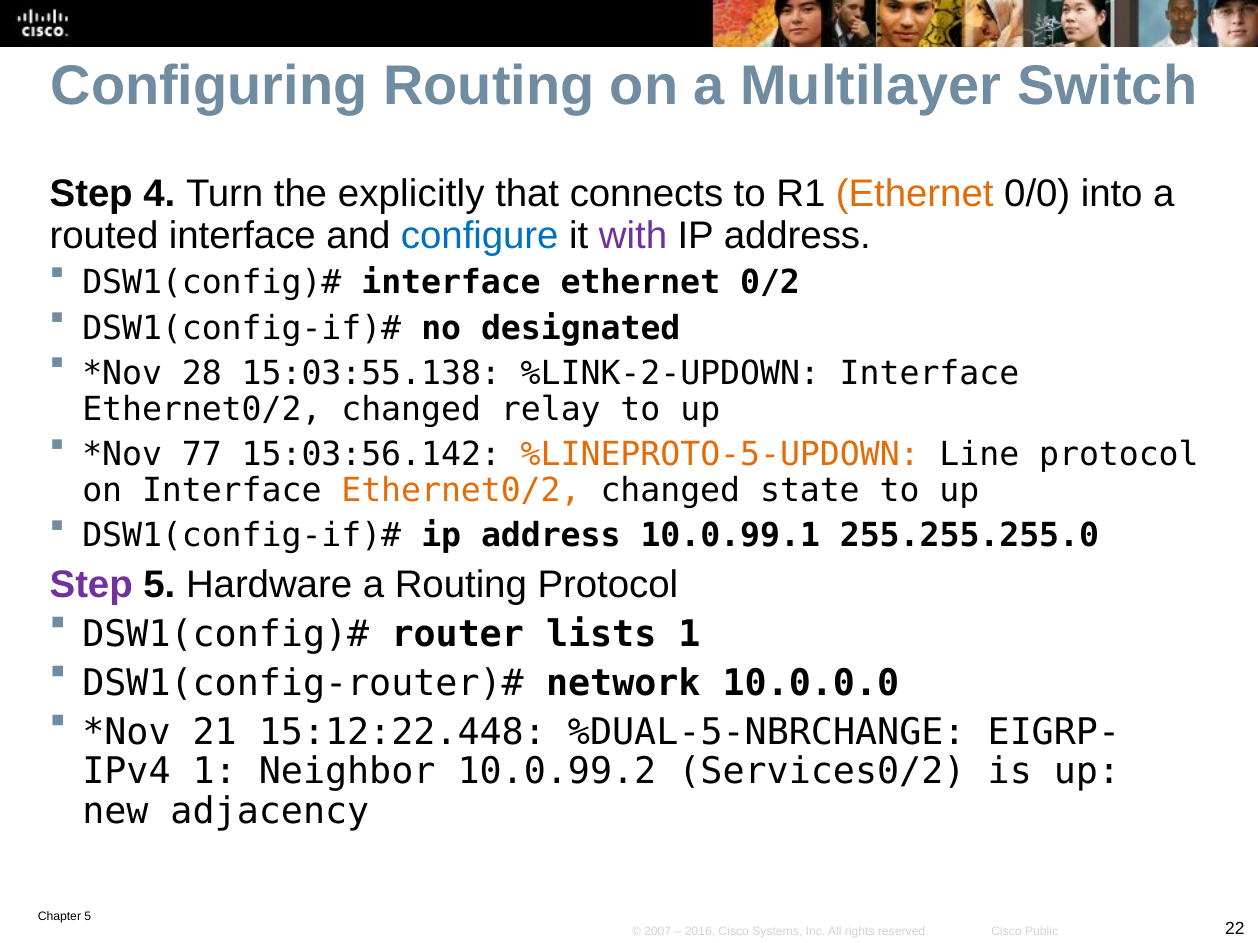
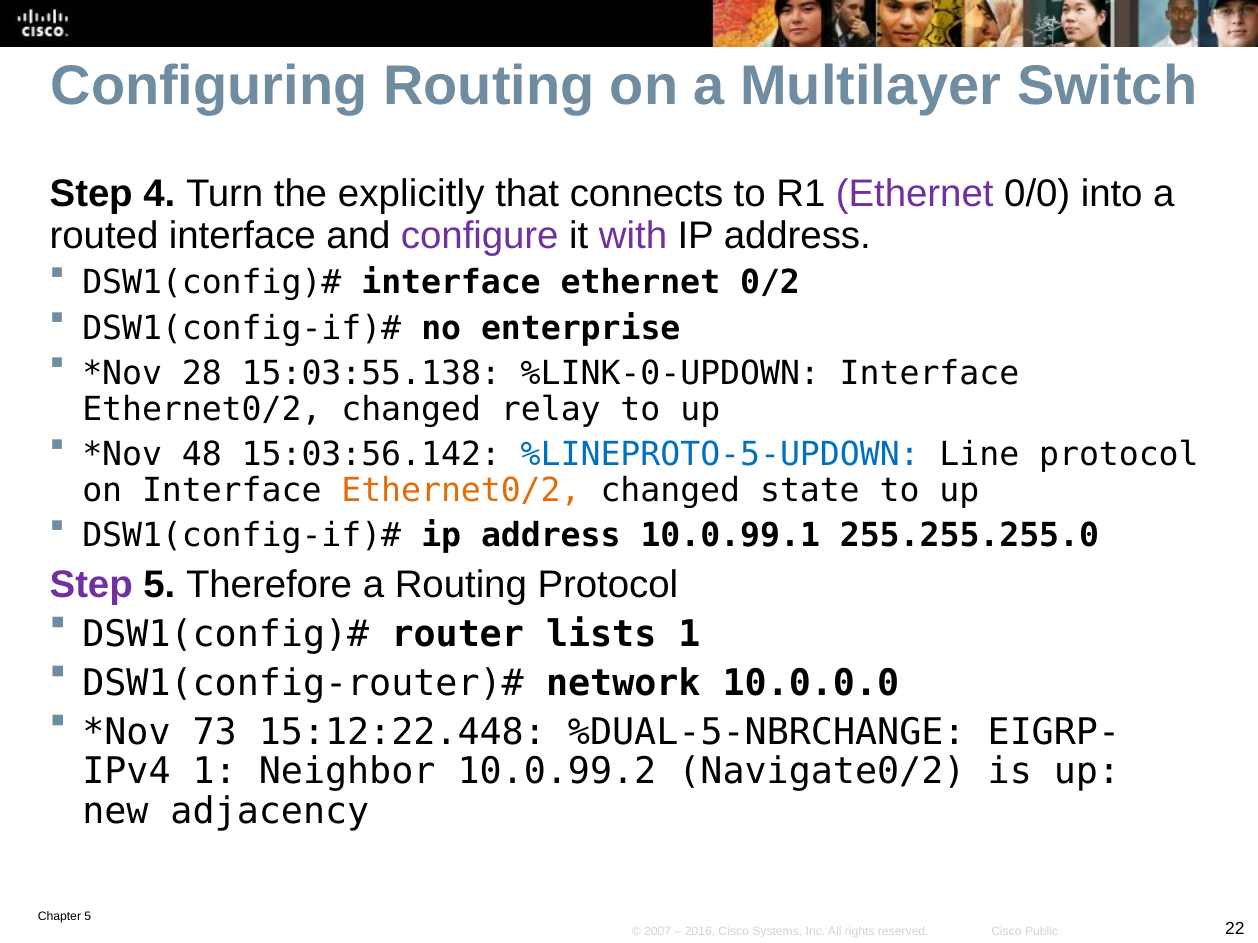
Ethernet at (915, 194) colour: orange -> purple
configure colour: blue -> purple
designated: designated -> enterprise
%LINK-2-UPDOWN: %LINK-2-UPDOWN -> %LINK-0-UPDOWN
77: 77 -> 48
%LINEPROTO-5-UPDOWN colour: orange -> blue
Hardware: Hardware -> Therefore
21: 21 -> 73
Services0/2: Services0/2 -> Navigate0/2
